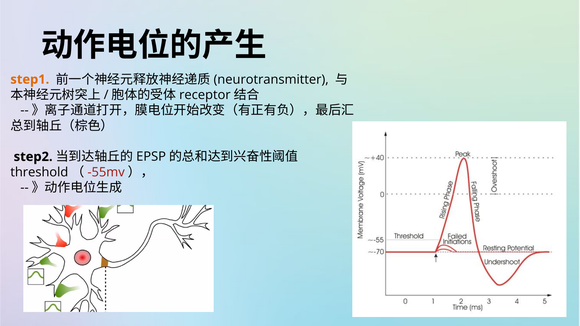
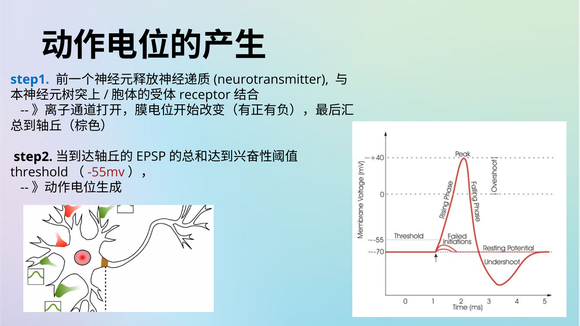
step1 colour: orange -> blue
